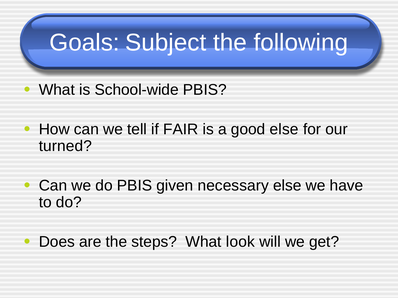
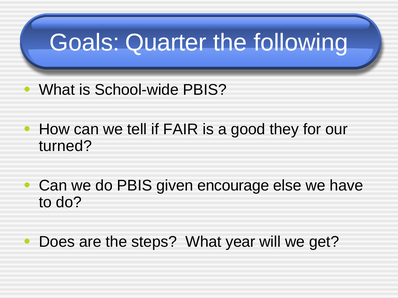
Subject: Subject -> Quarter
good else: else -> they
necessary: necessary -> encourage
look: look -> year
